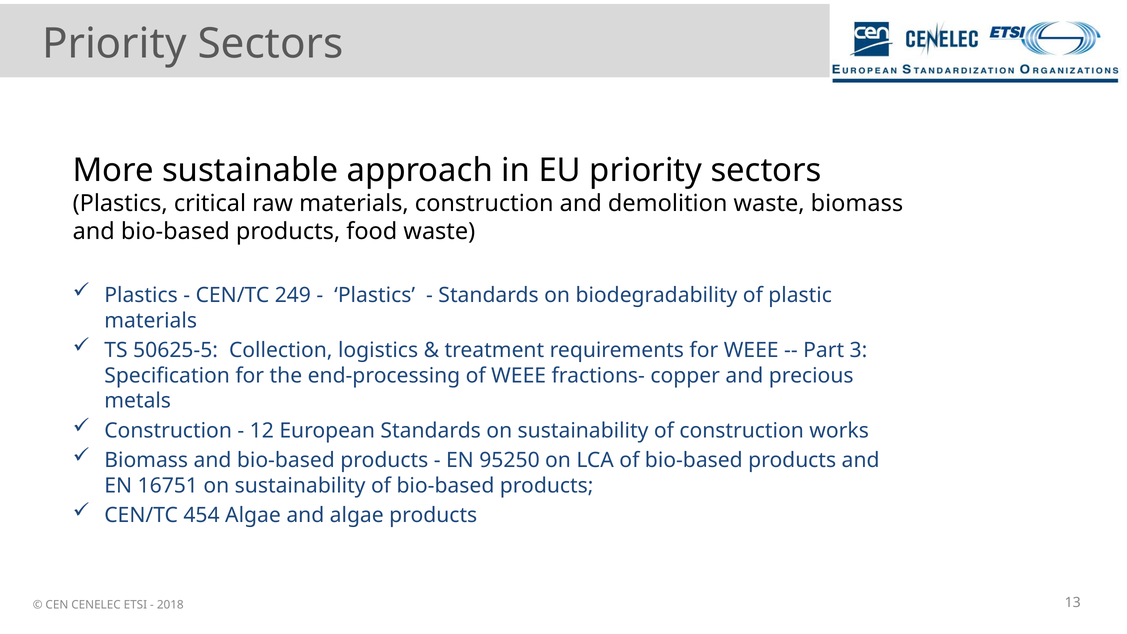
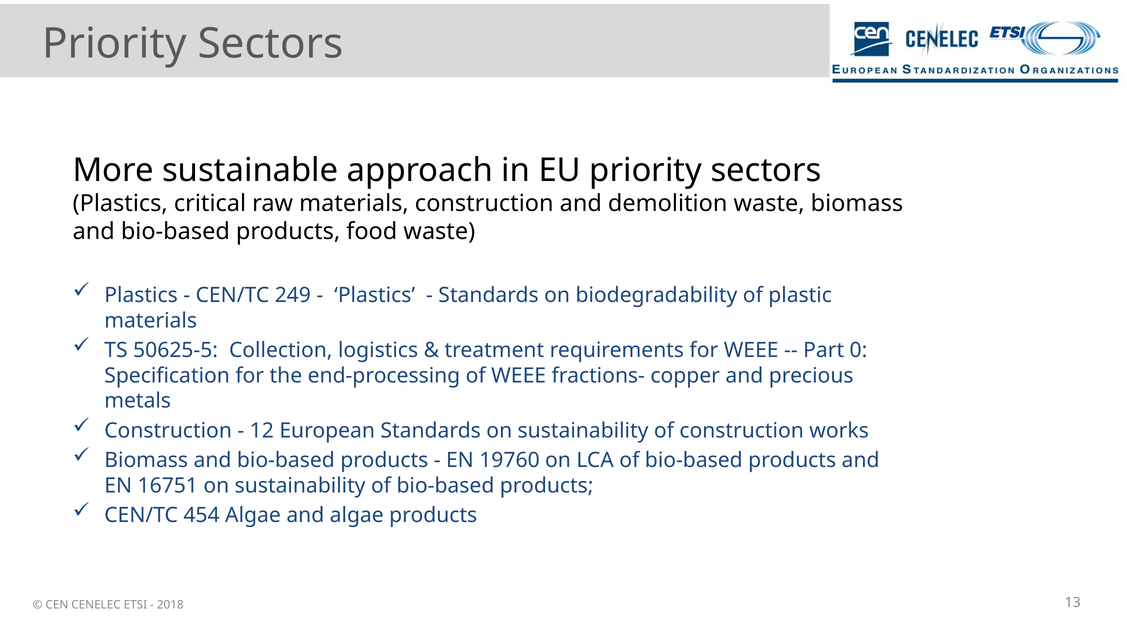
3: 3 -> 0
95250: 95250 -> 19760
